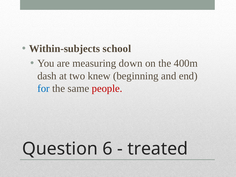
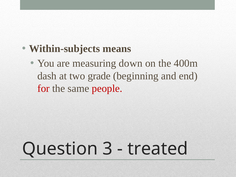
school: school -> means
knew: knew -> grade
for colour: blue -> red
6: 6 -> 3
